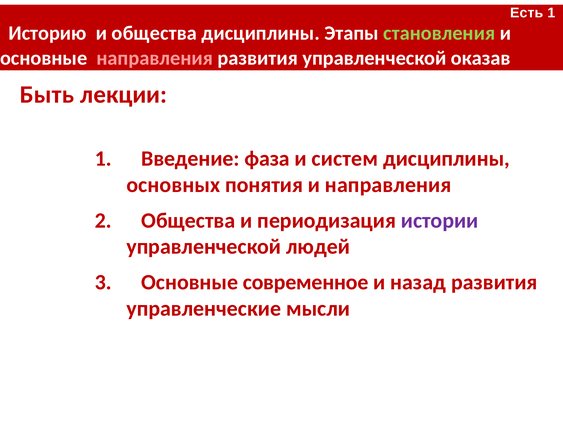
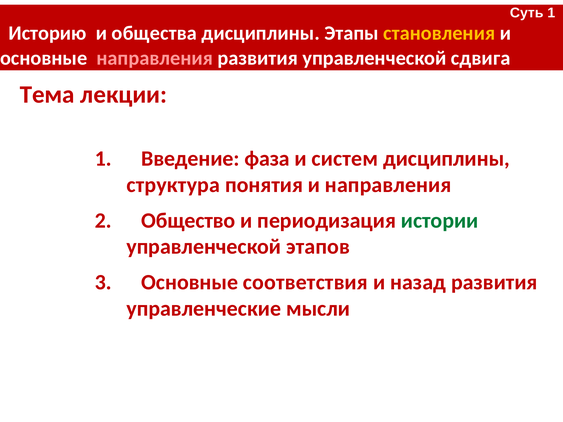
Есть: Есть -> Суть
становления colour: light green -> yellow
оказав: оказав -> сдвига
Быть: Быть -> Тема
основных: основных -> структура
Общества at (188, 221): Общества -> Общество
истории colour: purple -> green
людей: людей -> этапов
современное: современное -> соответствия
